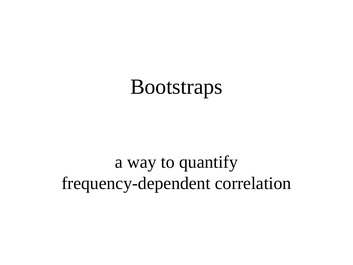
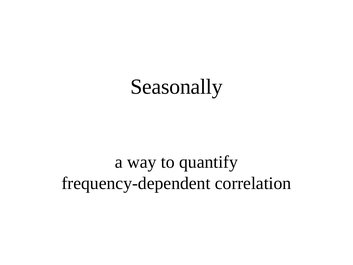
Bootstraps: Bootstraps -> Seasonally
